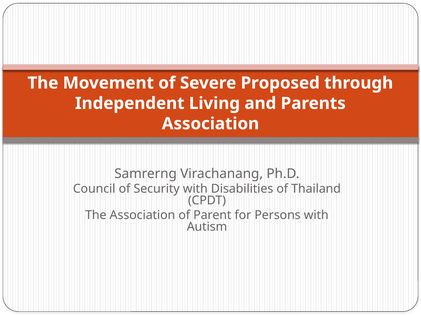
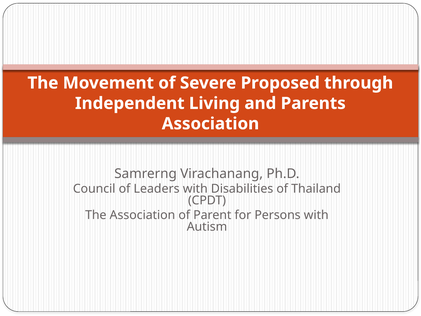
Security: Security -> Leaders
